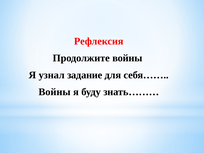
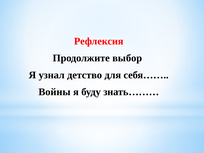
Продолжите войны: войны -> выбор
задание: задание -> детство
